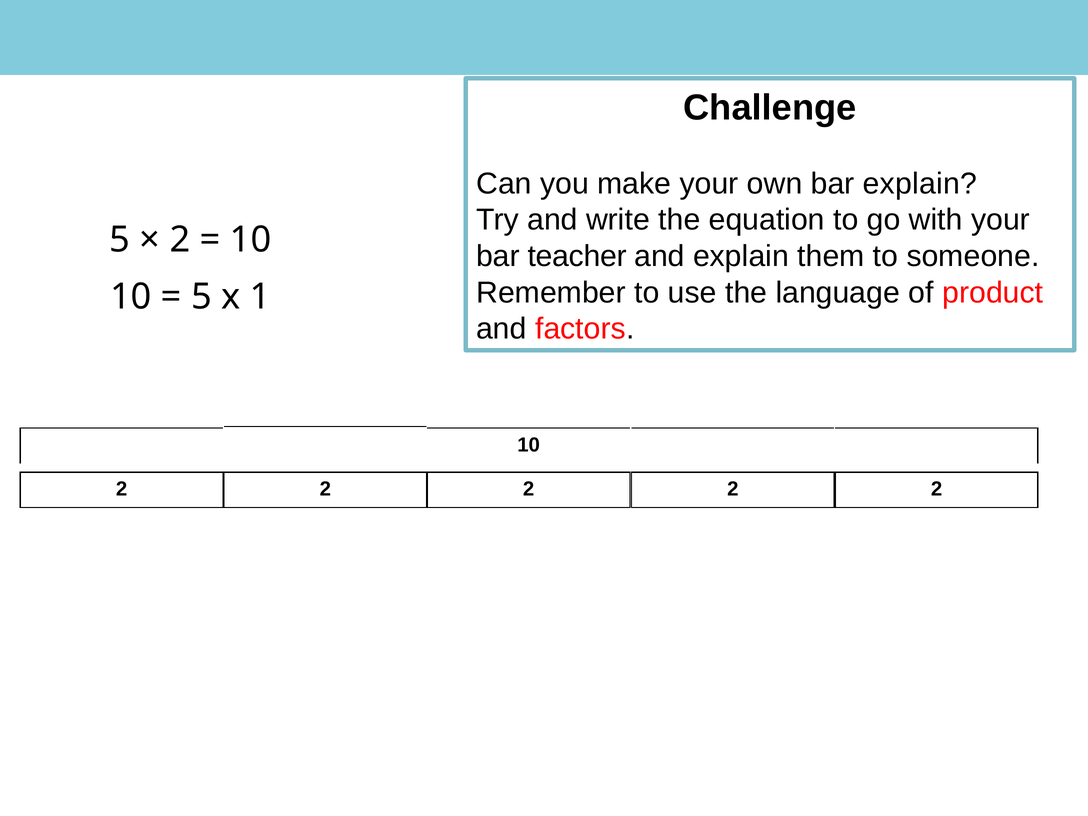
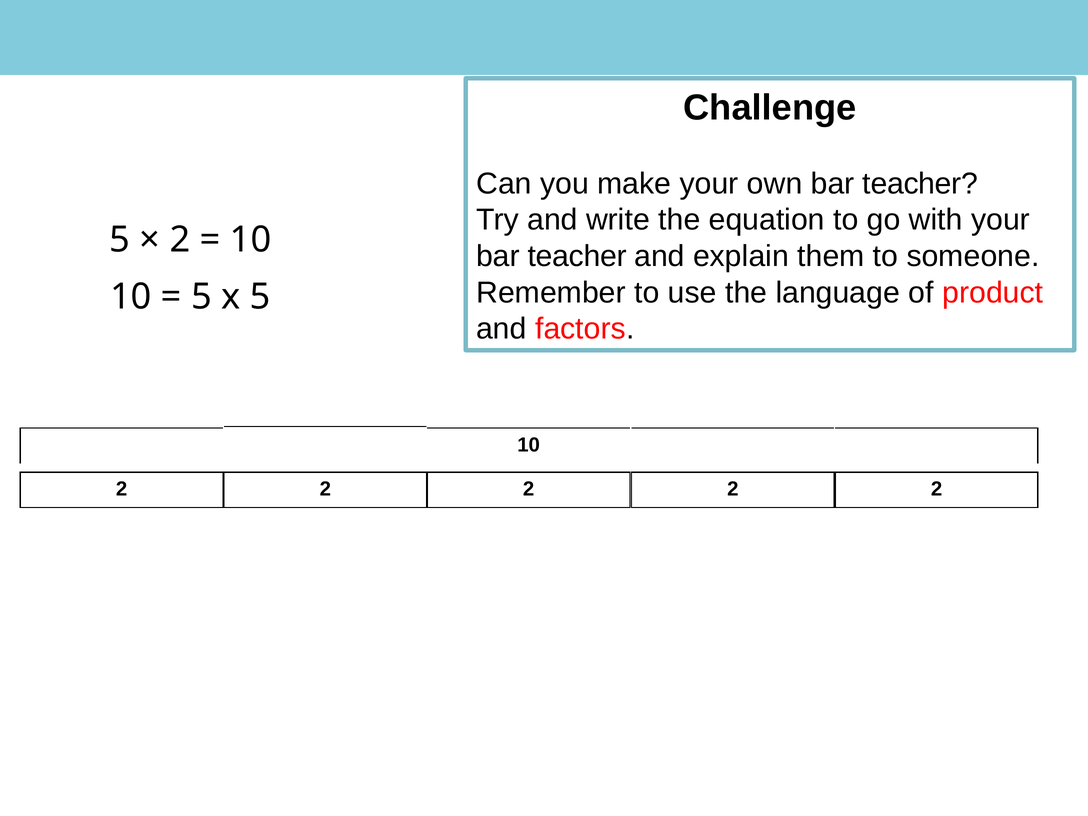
own bar explain: explain -> teacher
x 1: 1 -> 5
